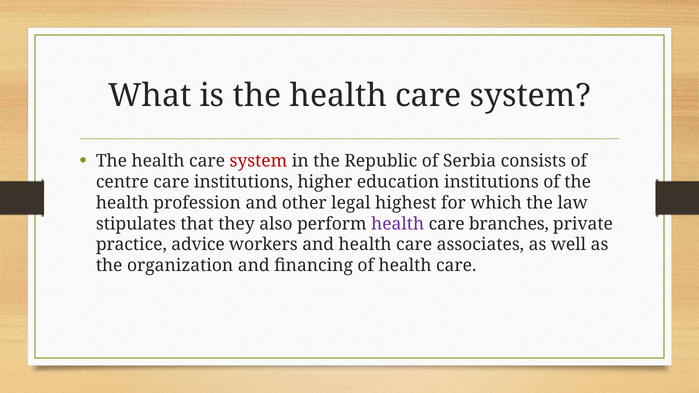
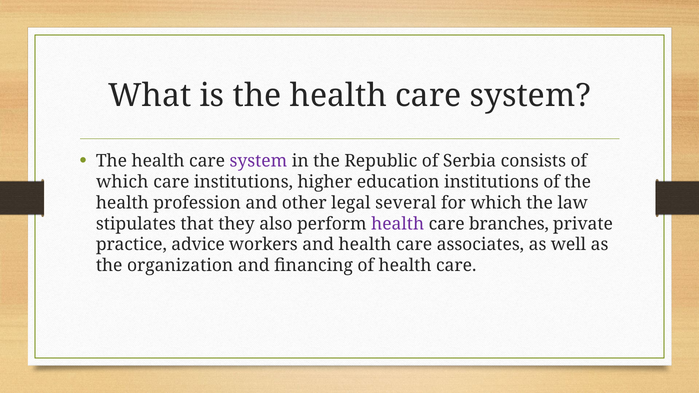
system at (258, 161) colour: red -> purple
centre at (122, 182): centre -> which
highest: highest -> several
